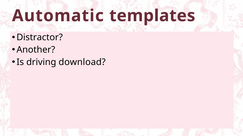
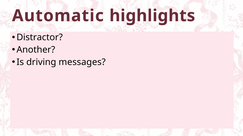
templates: templates -> highlights
download: download -> messages
